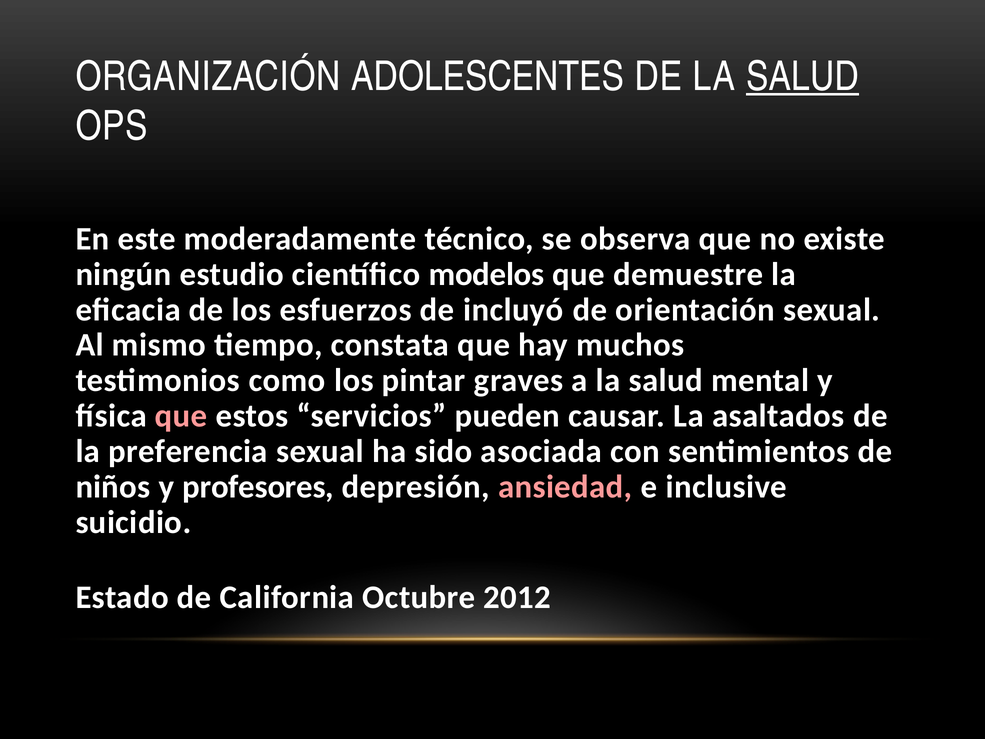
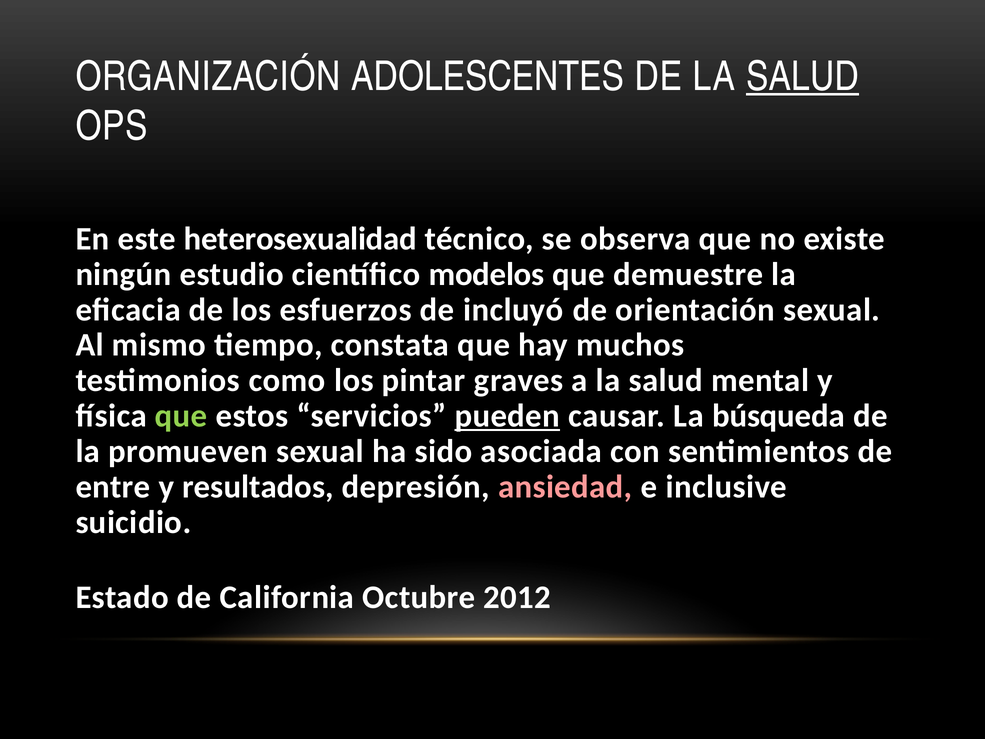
moderadamente: moderadamente -> heterosexualidad
que at (181, 416) colour: pink -> light green
pueden underline: none -> present
asaltados: asaltados -> búsqueda
preferencia: preferencia -> promueven
niños: niños -> entre
profesores: profesores -> resultados
